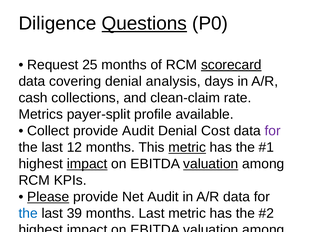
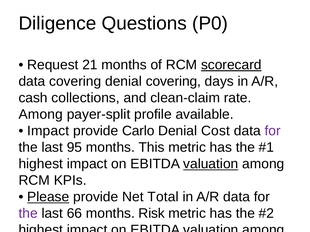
Questions underline: present -> none
25: 25 -> 21
denial analysis: analysis -> covering
Metrics at (41, 115): Metrics -> Among
Collect at (48, 131): Collect -> Impact
provide Audit: Audit -> Carlo
12: 12 -> 95
metric at (187, 148) underline: present -> none
impact at (87, 164) underline: present -> none
Net Audit: Audit -> Total
the at (28, 214) colour: blue -> purple
39: 39 -> 66
months Last: Last -> Risk
